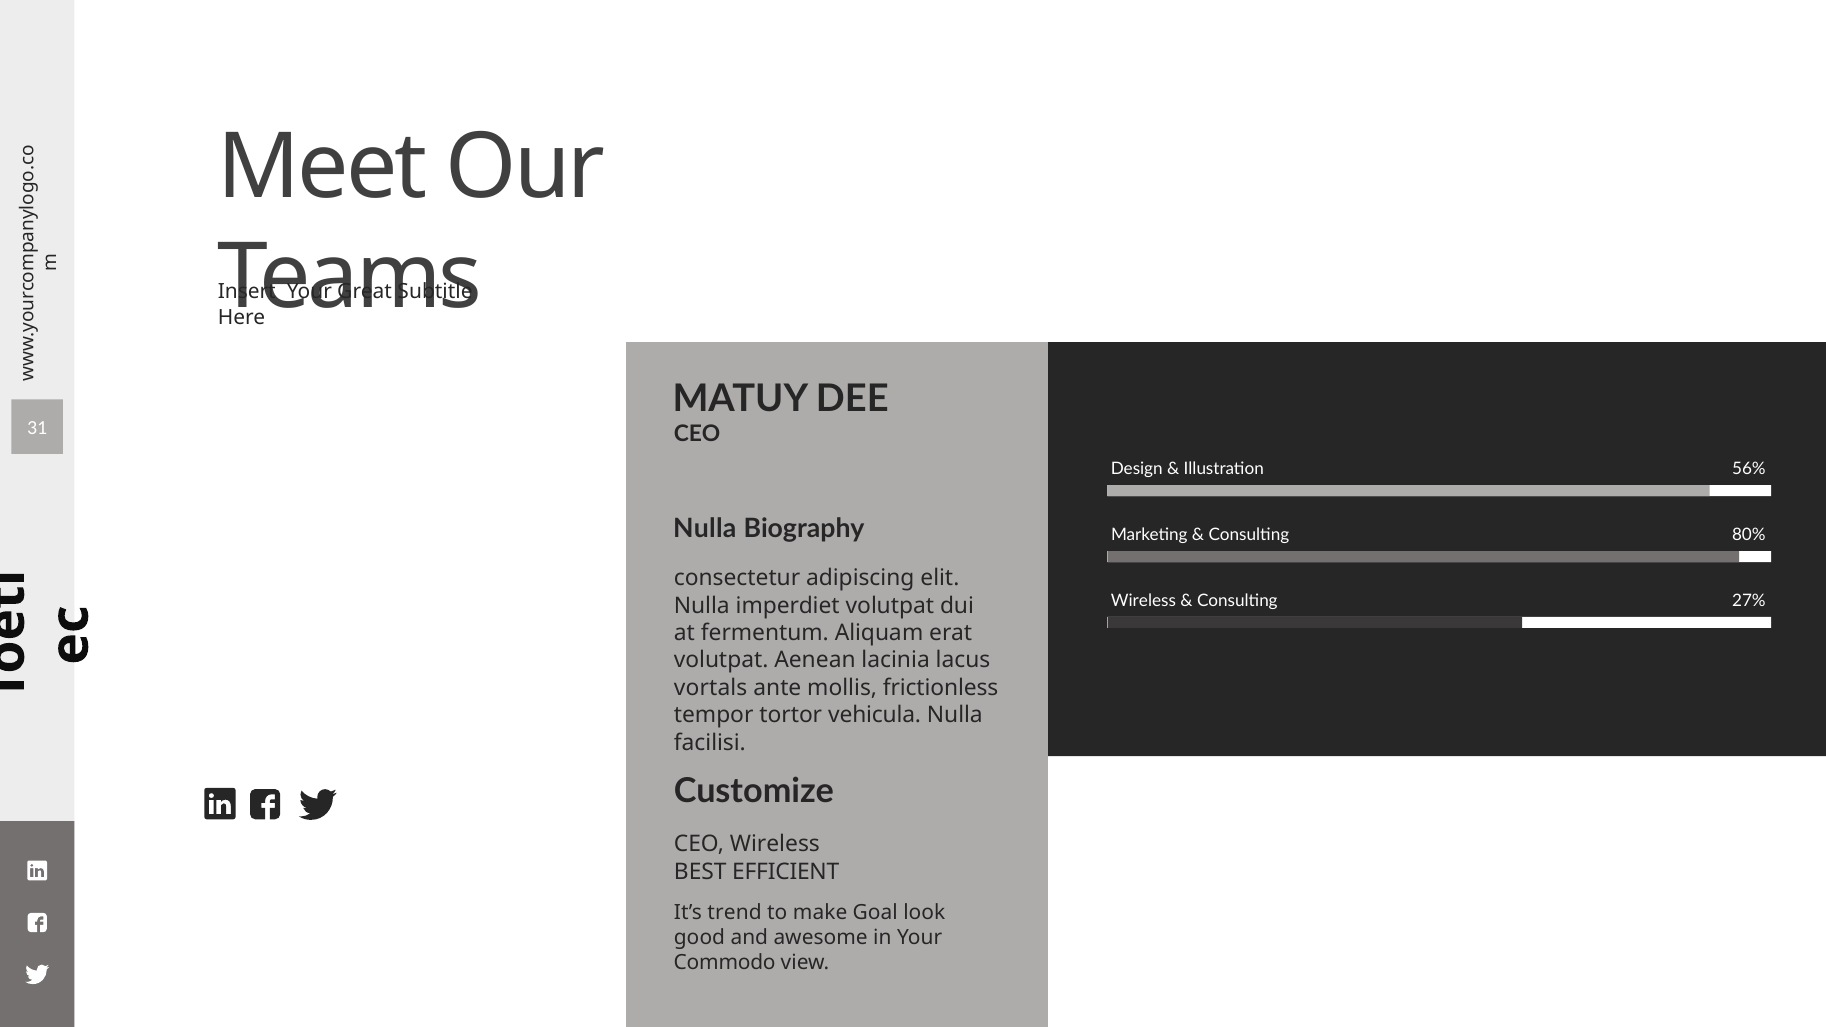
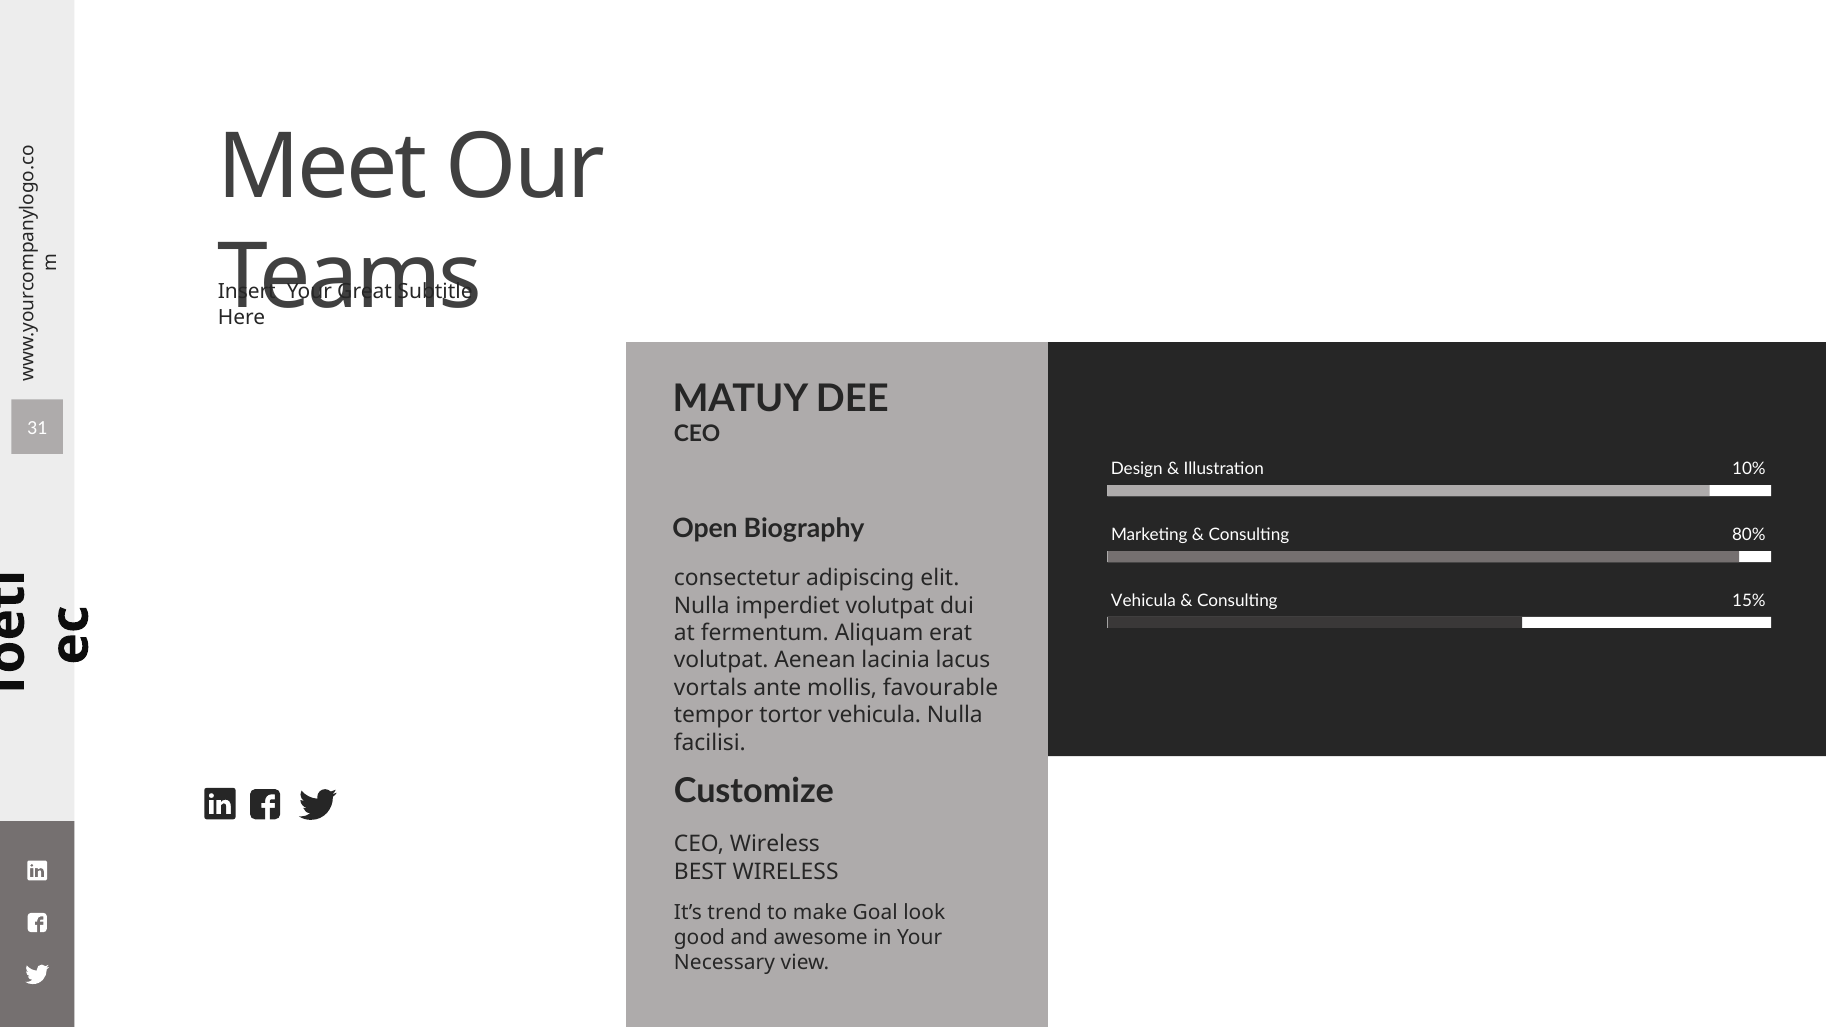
56%: 56% -> 10%
Nulla at (705, 529): Nulla -> Open
Wireless at (1143, 600): Wireless -> Vehicula
27%: 27% -> 15%
frictionless: frictionless -> favourable
BEST EFFICIENT: EFFICIENT -> WIRELESS
Commodo: Commodo -> Necessary
